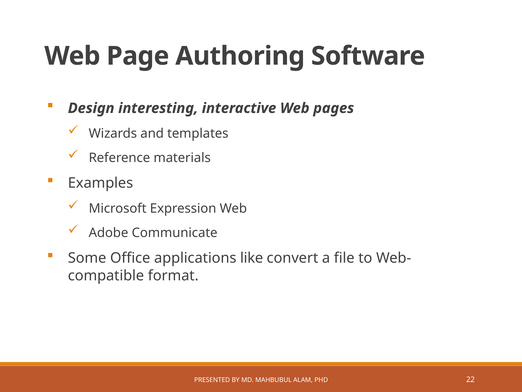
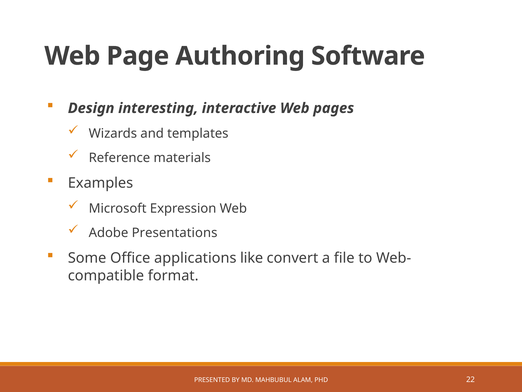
Communicate: Communicate -> Presentations
